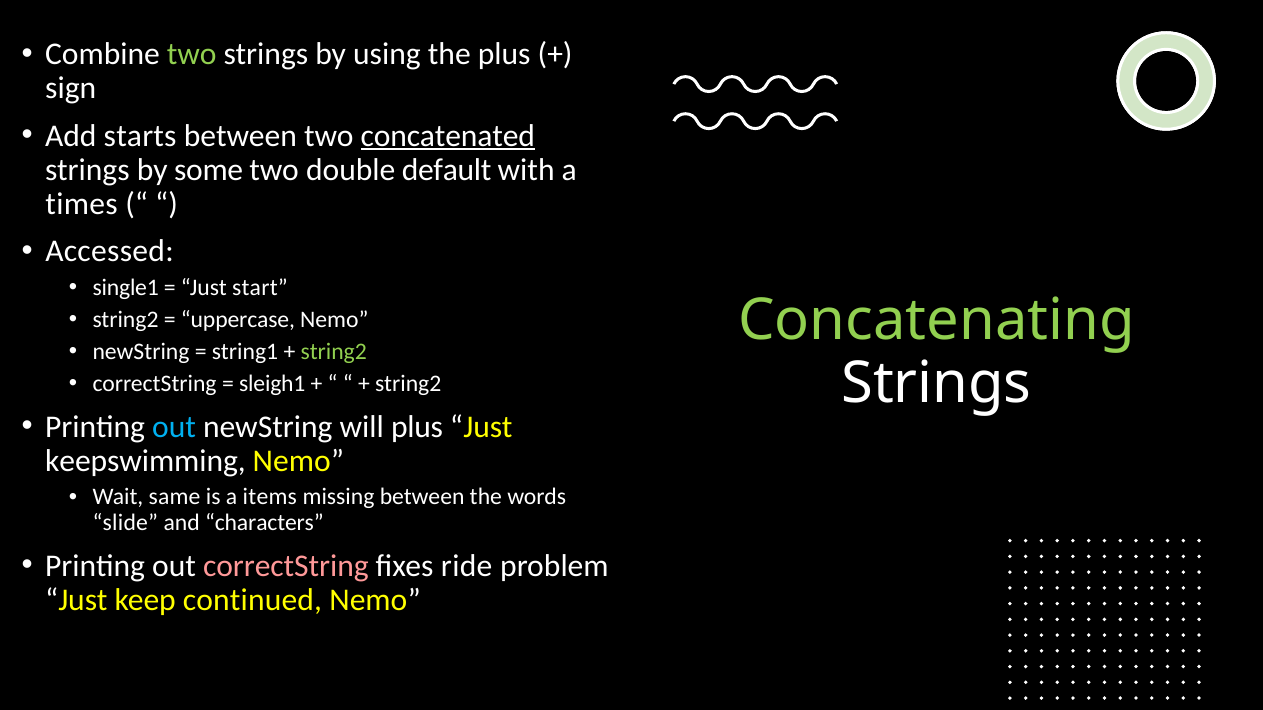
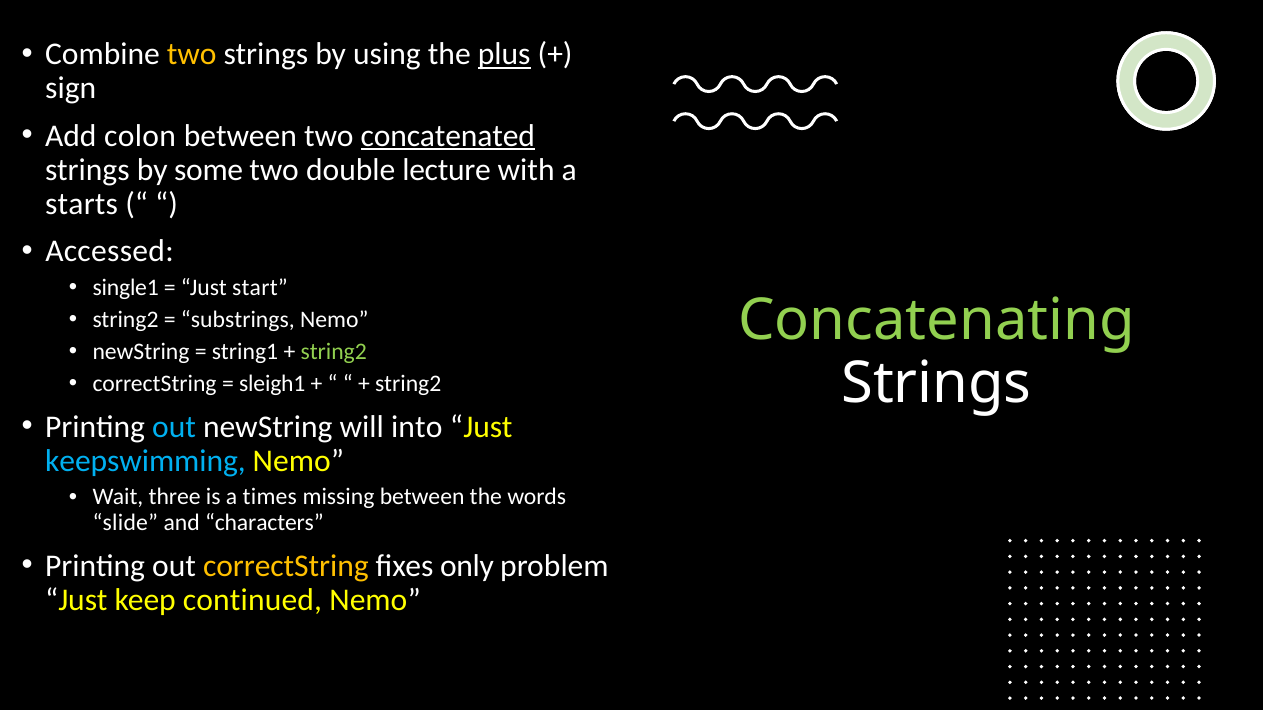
two at (192, 54) colour: light green -> yellow
plus at (504, 54) underline: none -> present
starts: starts -> colon
default: default -> lecture
times: times -> starts
uppercase: uppercase -> substrings
will plus: plus -> into
keepswimming colour: white -> light blue
same: same -> three
items: items -> times
correctString at (286, 566) colour: pink -> yellow
ride: ride -> only
